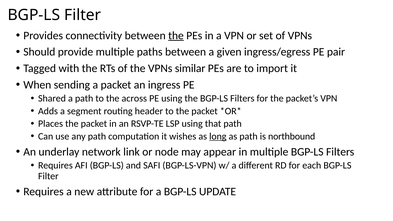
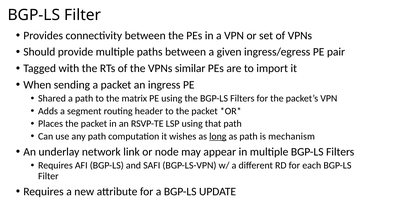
the at (176, 36) underline: present -> none
across: across -> matrix
northbound: northbound -> mechanism
